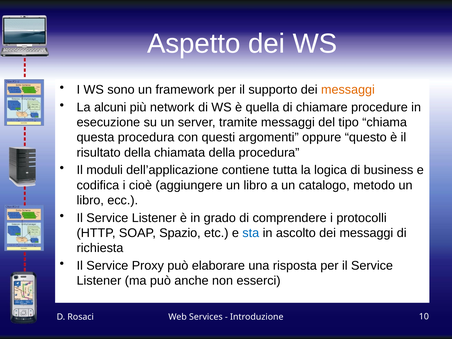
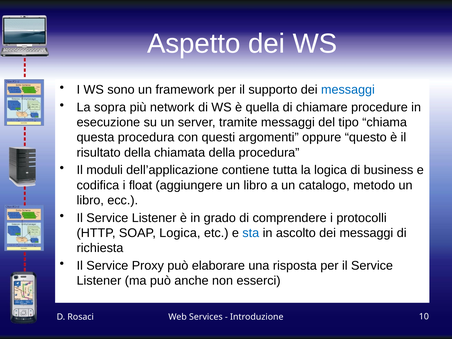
messaggi at (348, 90) colour: orange -> blue
alcuni: alcuni -> sopra
cioè: cioè -> float
SOAP Spazio: Spazio -> Logica
